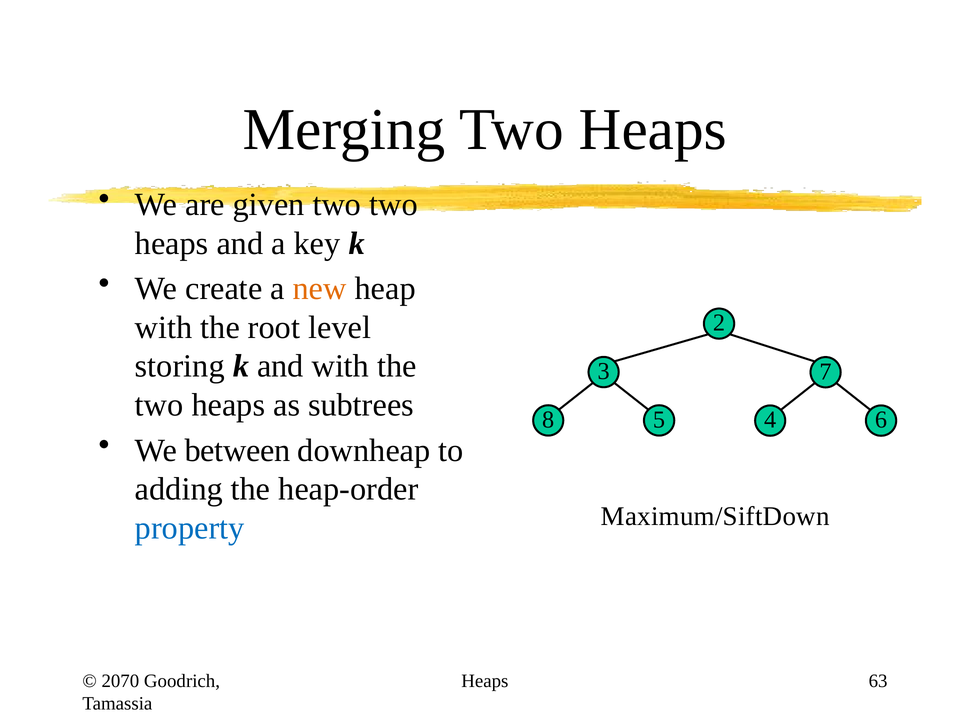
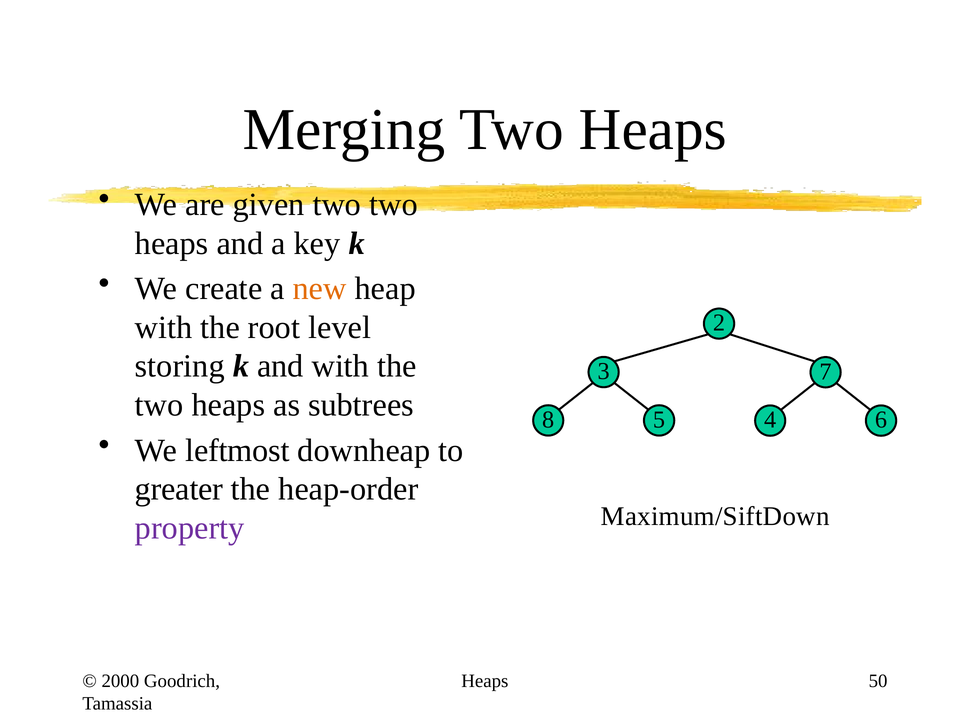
between: between -> leftmost
adding: adding -> greater
property colour: blue -> purple
2070: 2070 -> 2000
63: 63 -> 50
